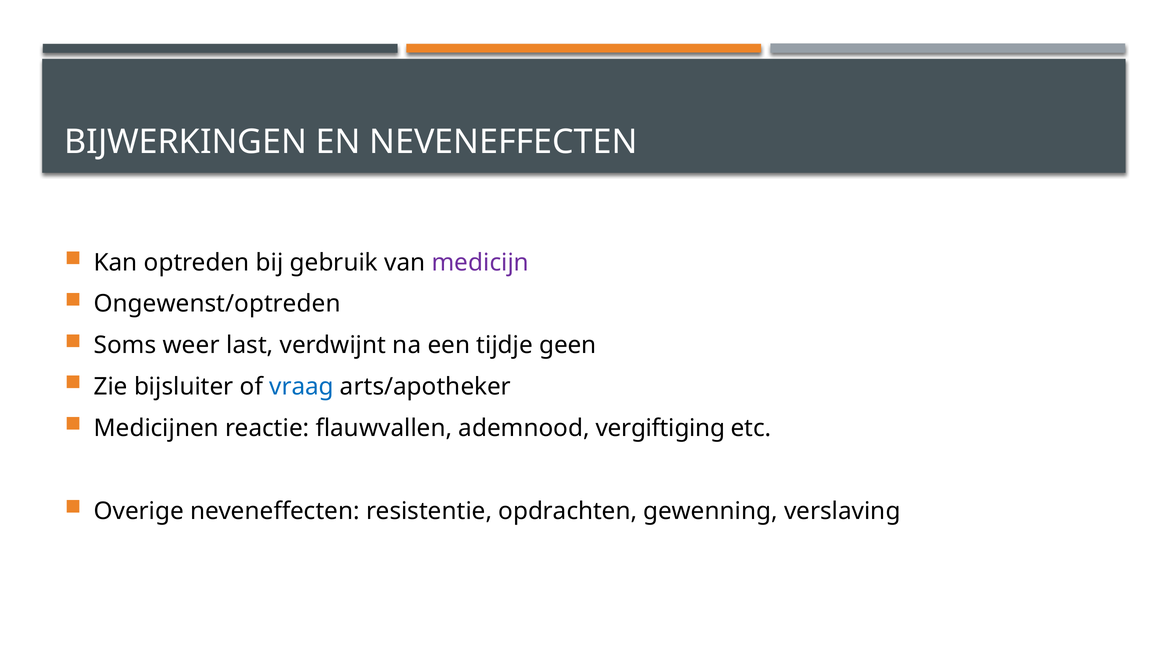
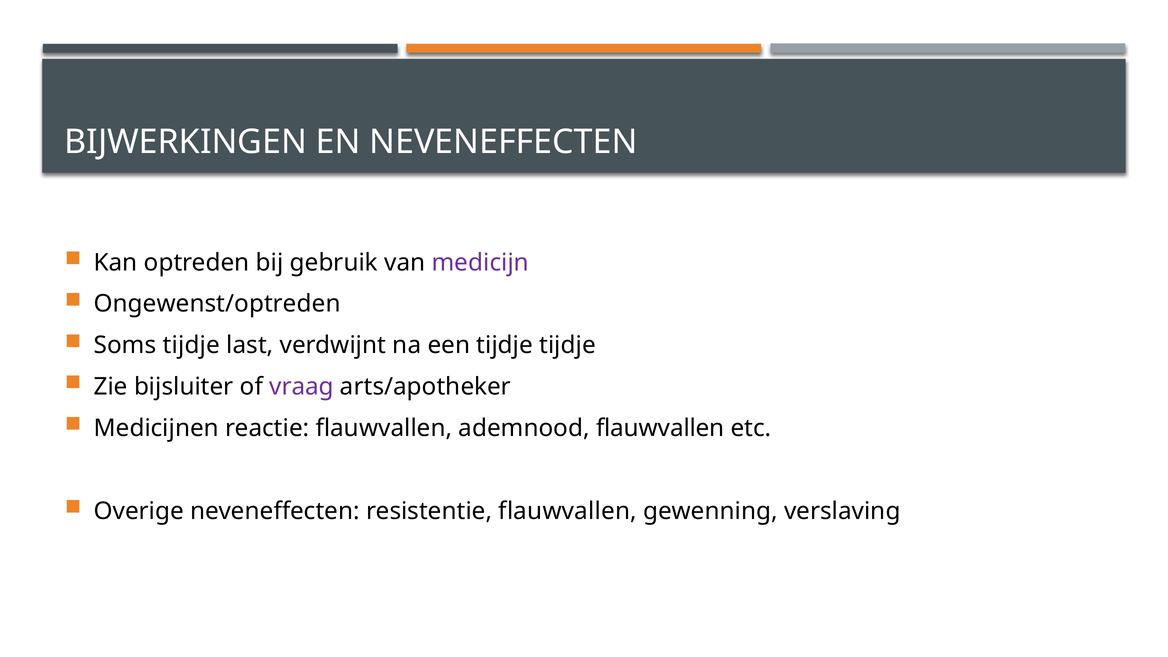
Soms weer: weer -> tijdje
tijdje geen: geen -> tijdje
vraag colour: blue -> purple
ademnood vergiftiging: vergiftiging -> flauwvallen
resistentie opdrachten: opdrachten -> flauwvallen
